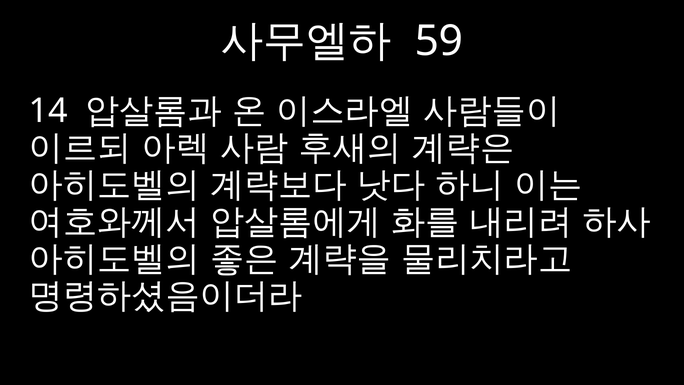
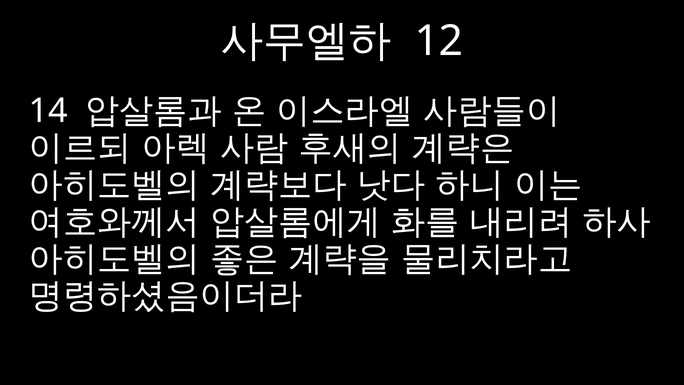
59: 59 -> 12
